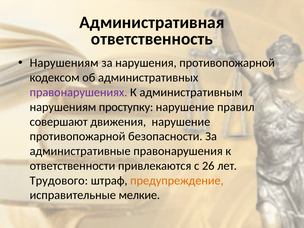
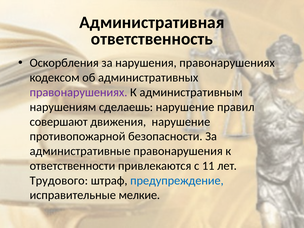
Нарушениям at (64, 63): Нарушениям -> Оскорбления
нарушения противопожарной: противопожарной -> правонарушениях
проступку: проступку -> сделаешь
26: 26 -> 11
предупреждение colour: orange -> blue
